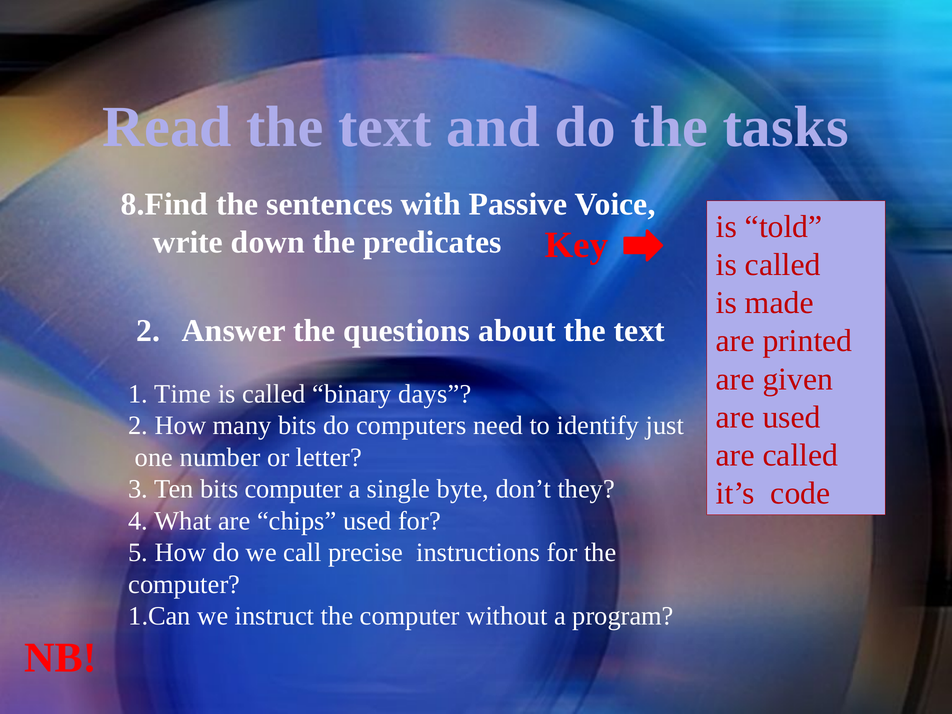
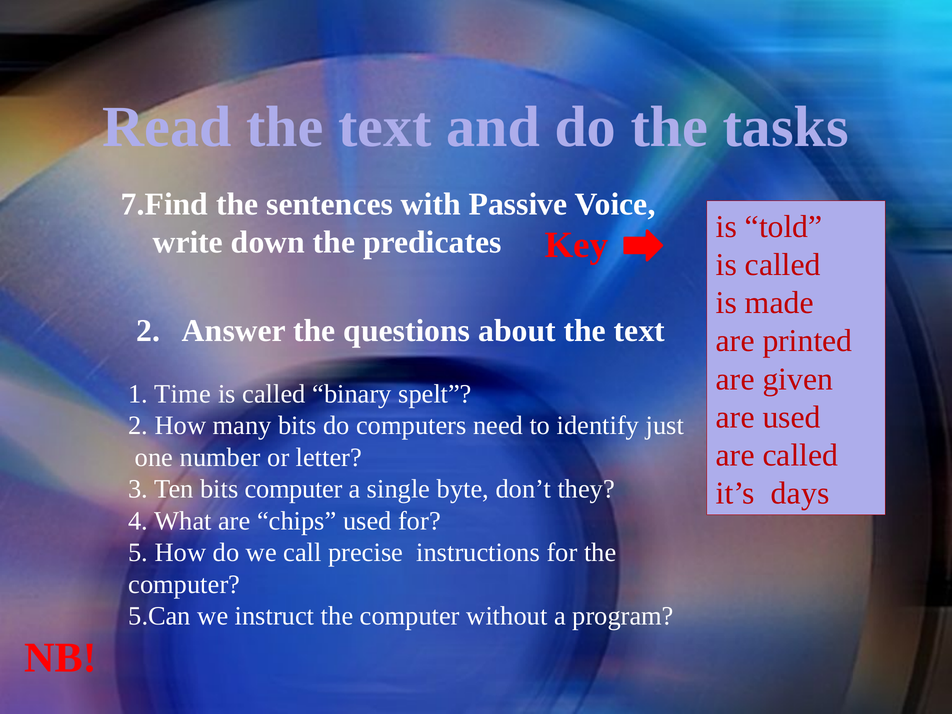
8.Find: 8.Find -> 7.Find
days: days -> spelt
code: code -> days
1.Can: 1.Can -> 5.Can
